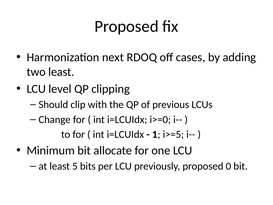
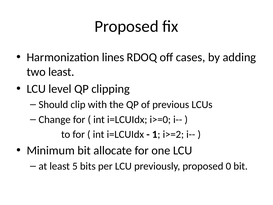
next: next -> lines
i>=5: i>=5 -> i>=2
